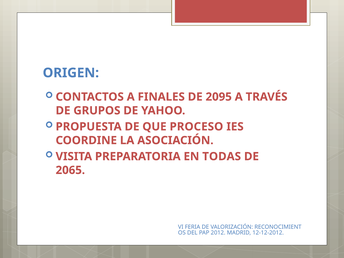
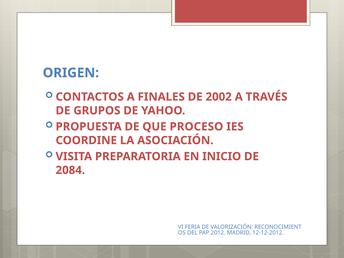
2095: 2095 -> 2002
TODAS: TODAS -> INICIO
2065: 2065 -> 2084
